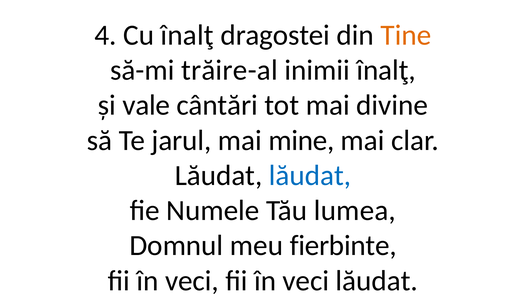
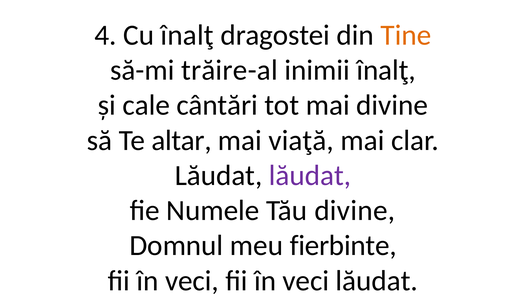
vale: vale -> cale
jarul: jarul -> altar
mine: mine -> viaţă
lăudat at (310, 175) colour: blue -> purple
Tău lumea: lumea -> divine
